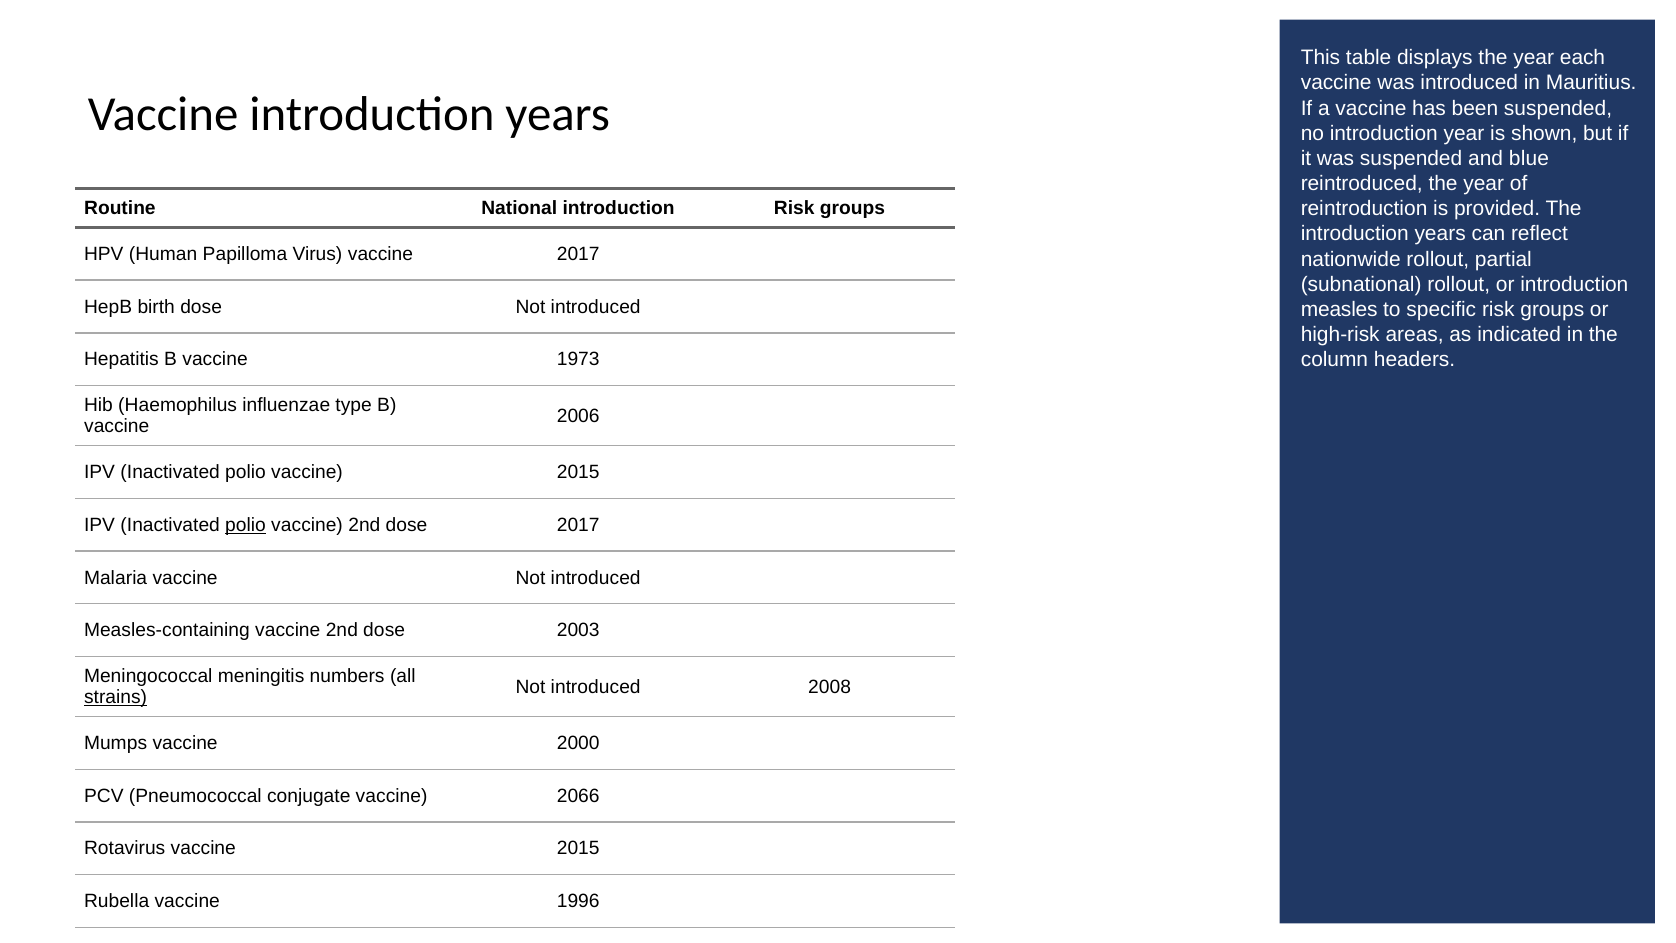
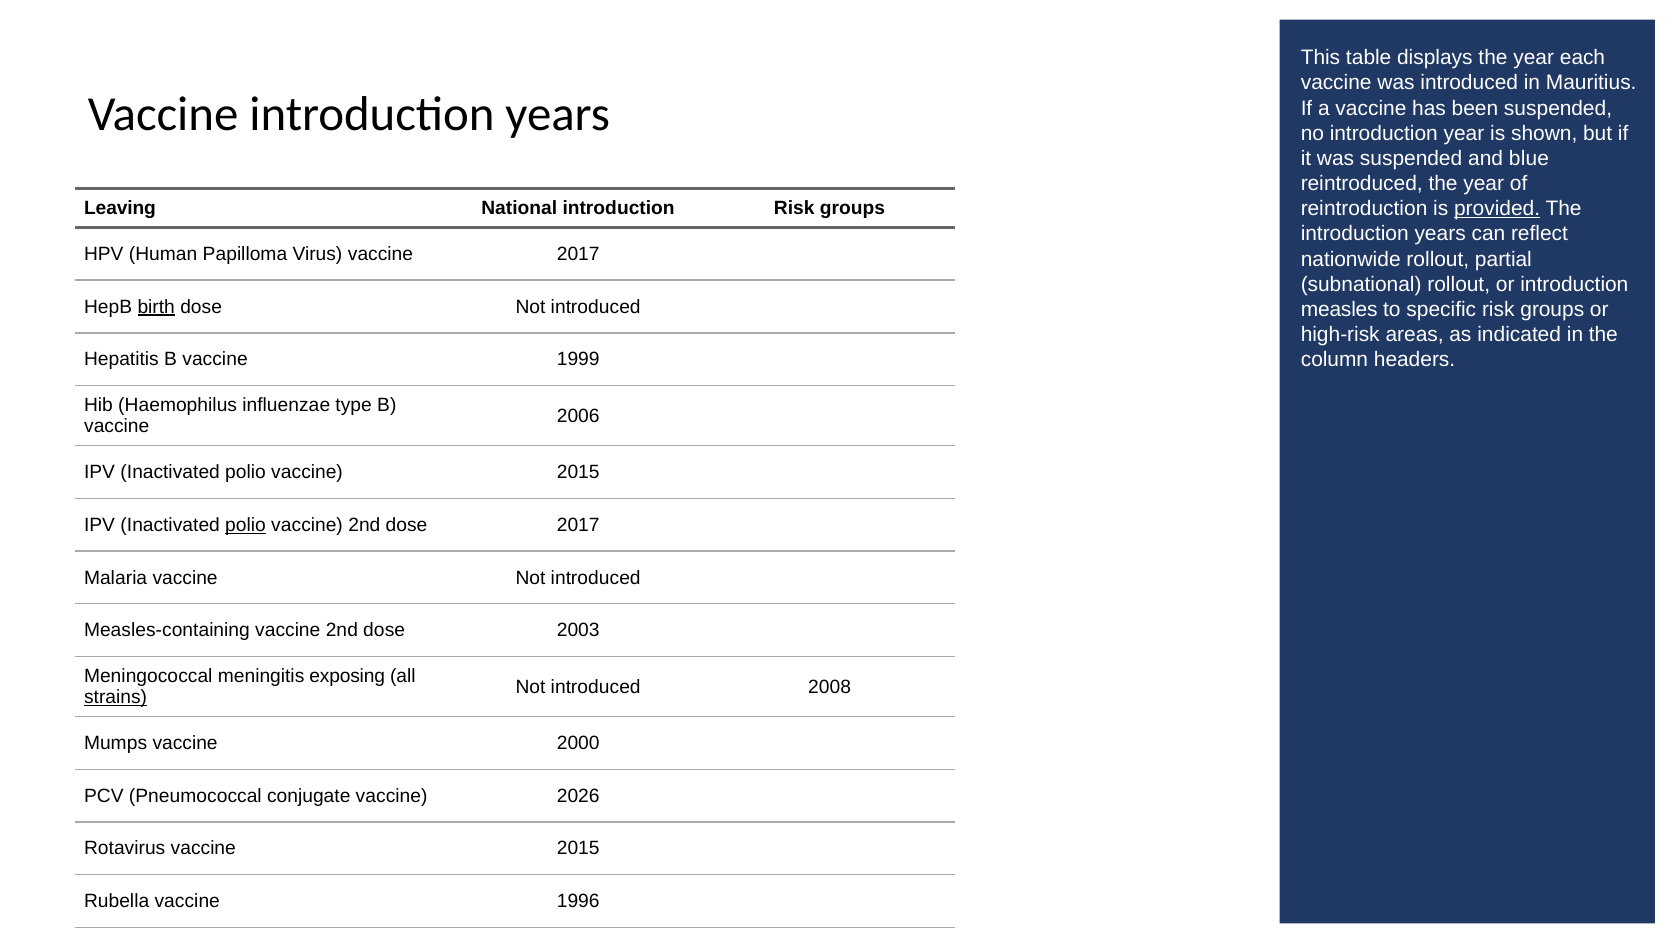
provided underline: none -> present
Routine: Routine -> Leaving
birth underline: none -> present
1973: 1973 -> 1999
numbers: numbers -> exposing
2066: 2066 -> 2026
